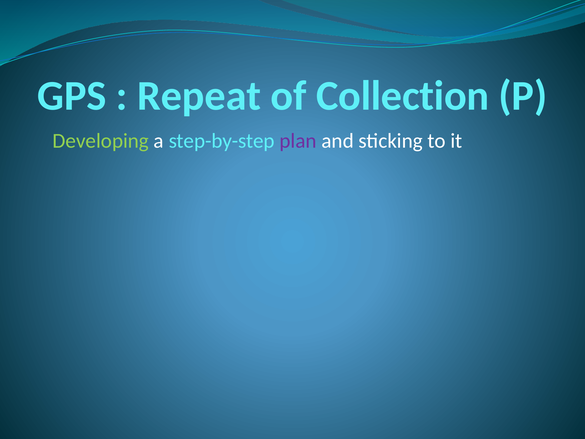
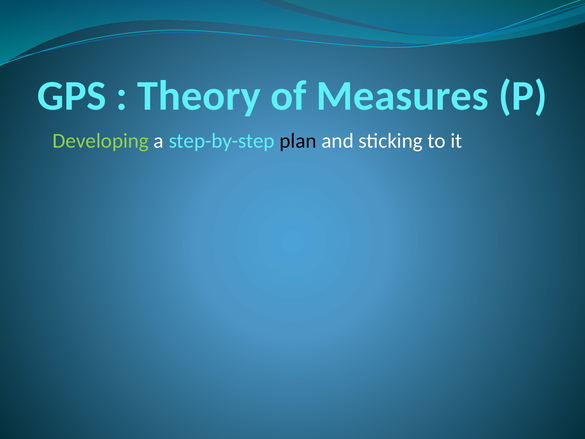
Repeat: Repeat -> Theory
Collection: Collection -> Measures
plan colour: purple -> black
